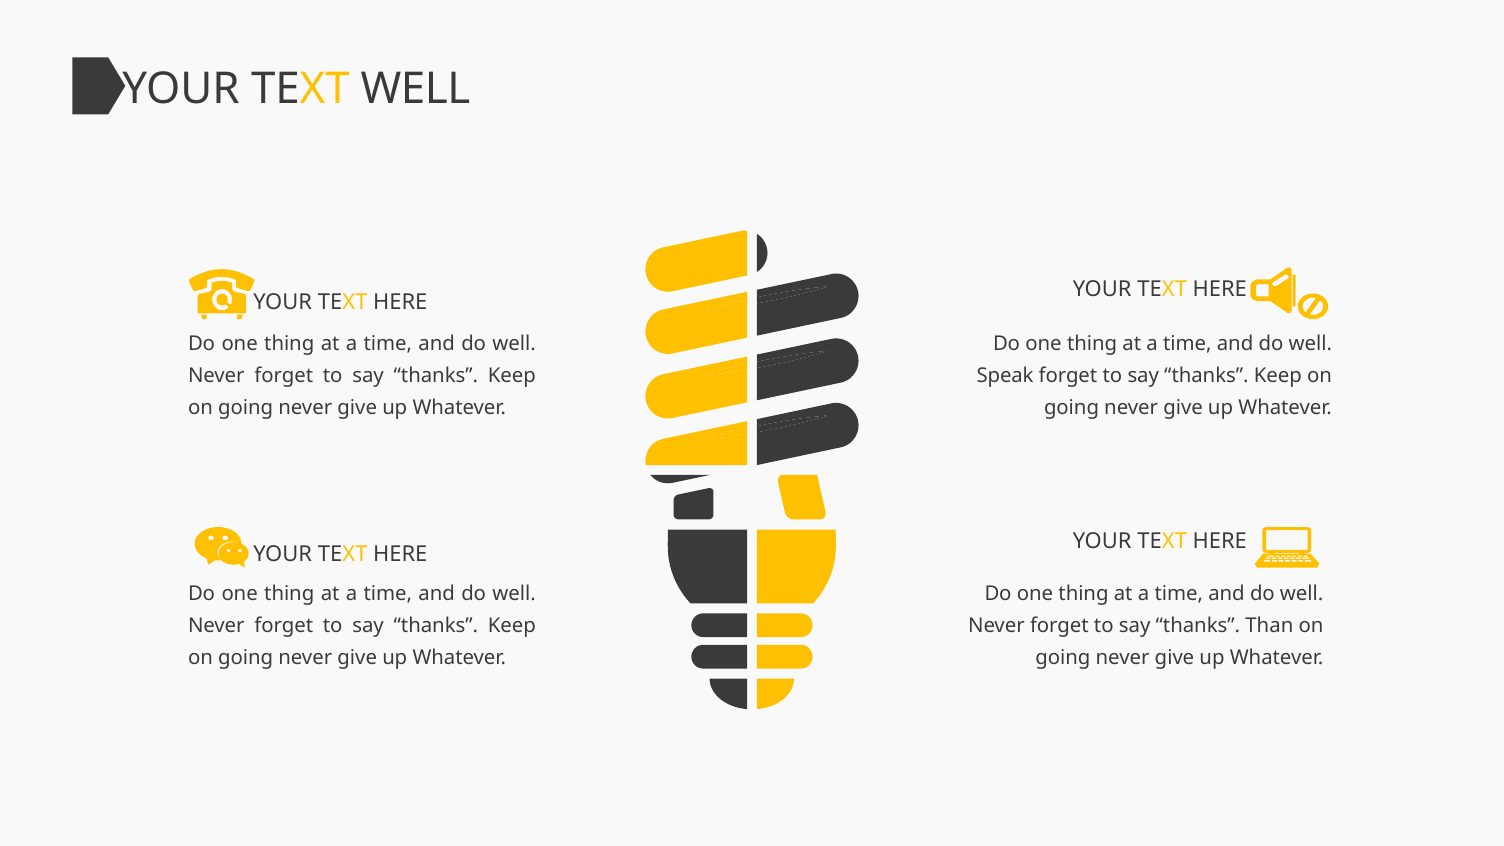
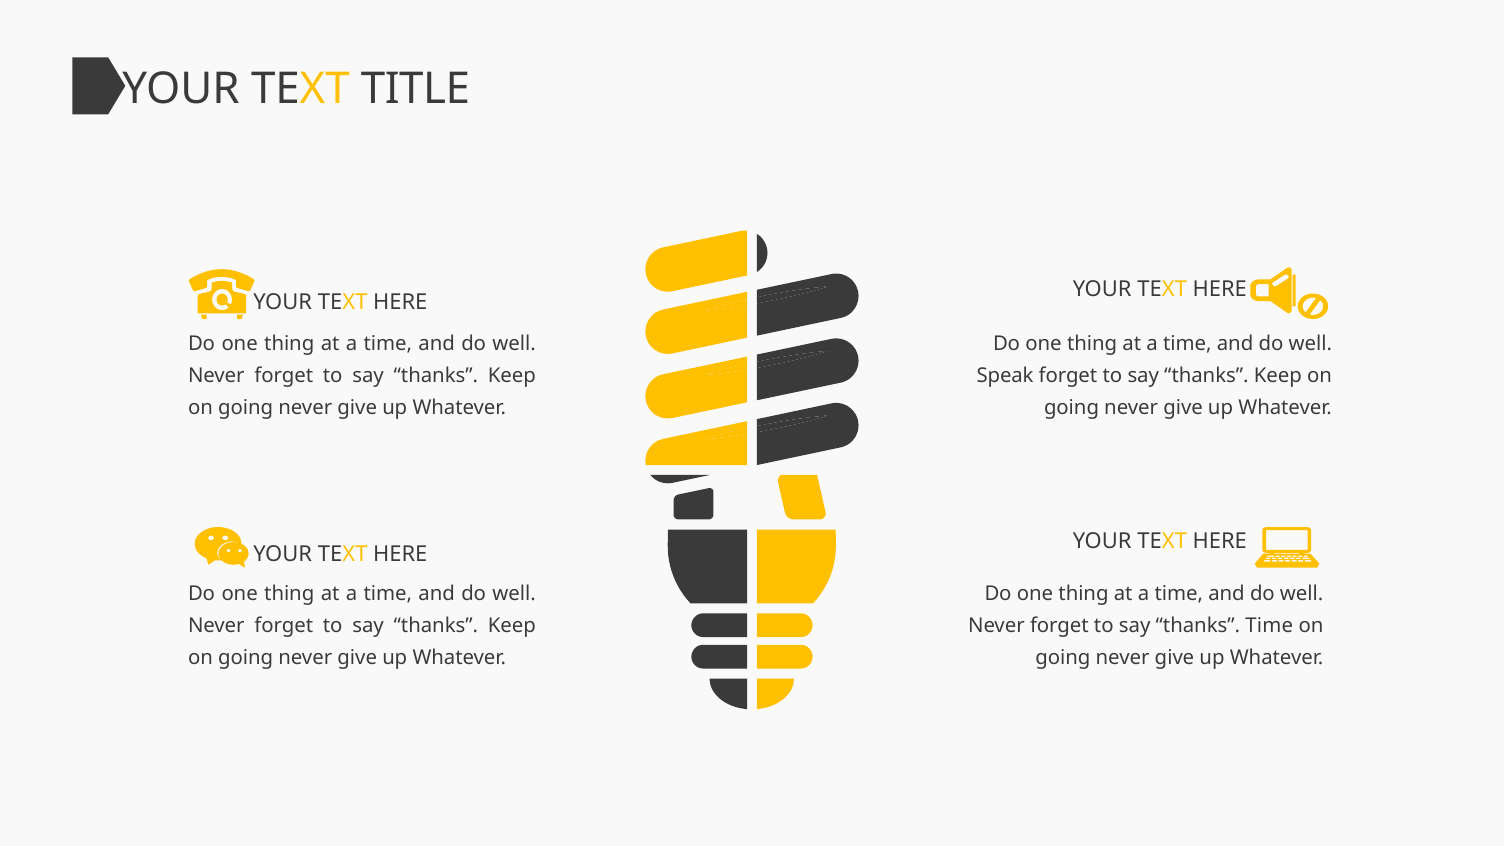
TEXT WELL: WELL -> TITLE
thanks Than: Than -> Time
